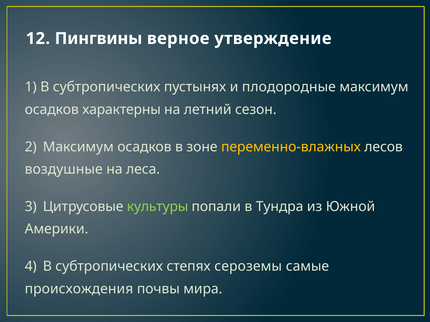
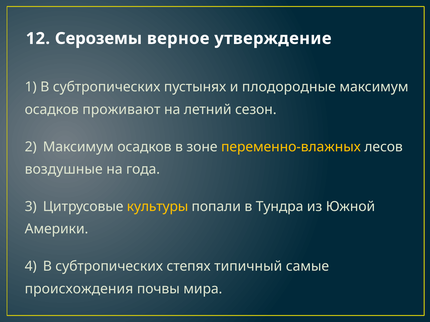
Пингвины: Пингвины -> Сероземы
характерны: характерны -> проживают
леса: леса -> года
культуры colour: light green -> yellow
сероземы: сероземы -> типичный
